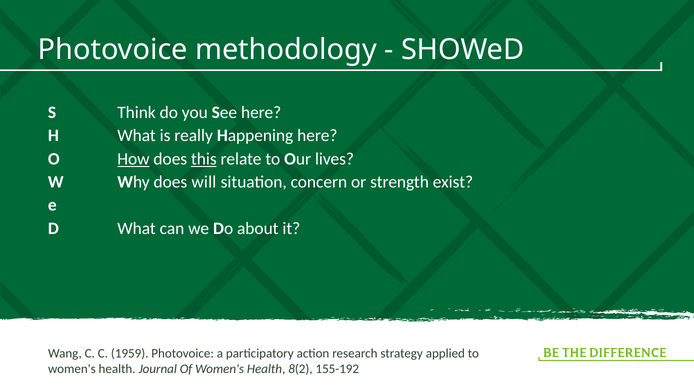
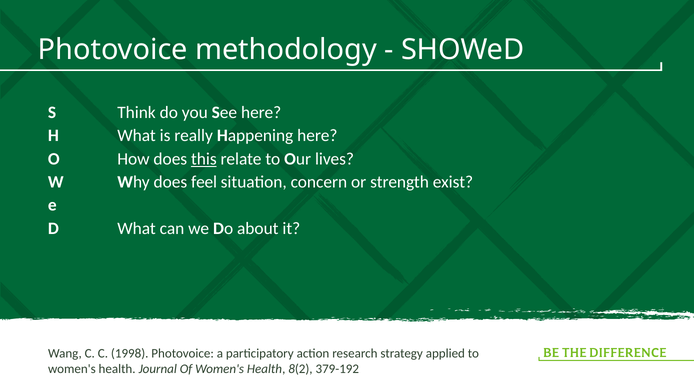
How underline: present -> none
will: will -> feel
1959: 1959 -> 1998
155-192: 155-192 -> 379-192
